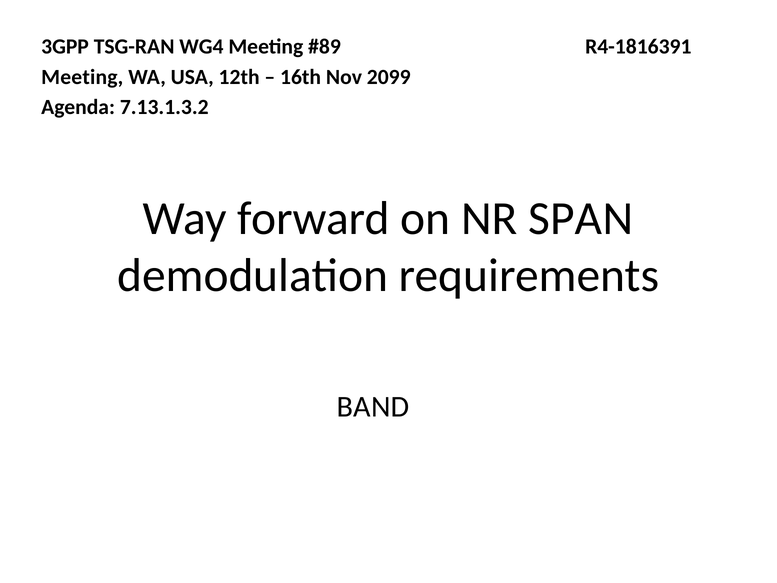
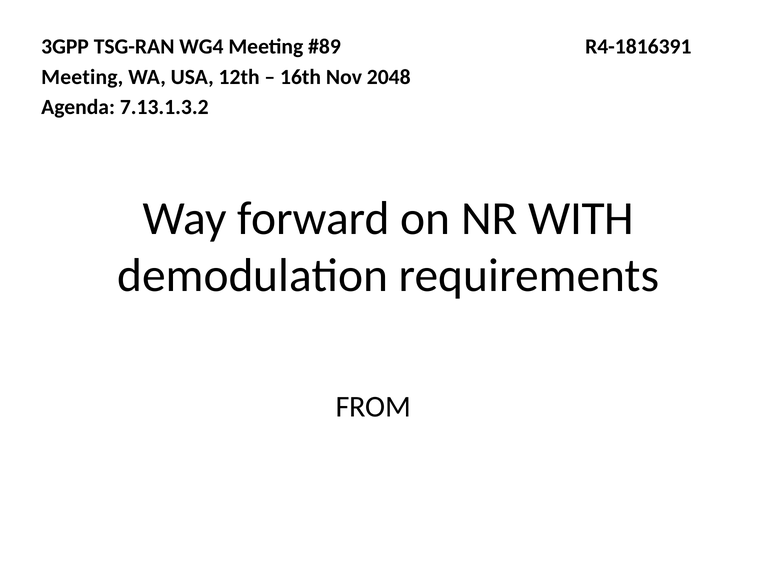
2099: 2099 -> 2048
SPAN: SPAN -> WITH
BAND: BAND -> FROM
